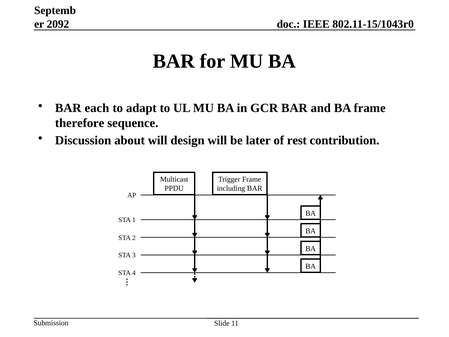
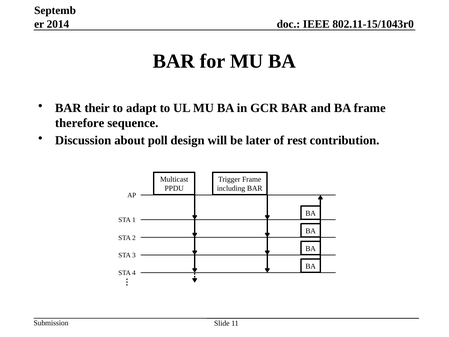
2092: 2092 -> 2014
each: each -> their
about will: will -> poll
